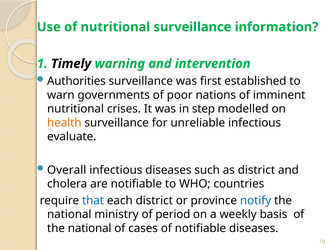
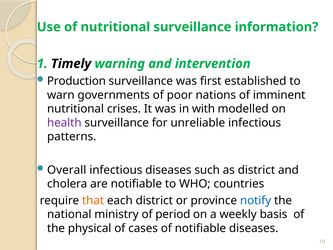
Authorities: Authorities -> Production
step: step -> with
health colour: orange -> purple
evaluate: evaluate -> patterns
that colour: blue -> orange
national at (90, 228): national -> physical
